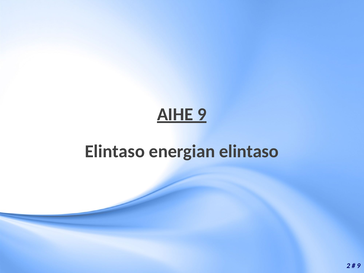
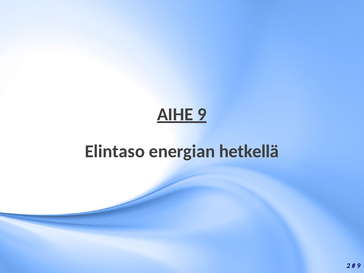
energian elintaso: elintaso -> hetkellä
